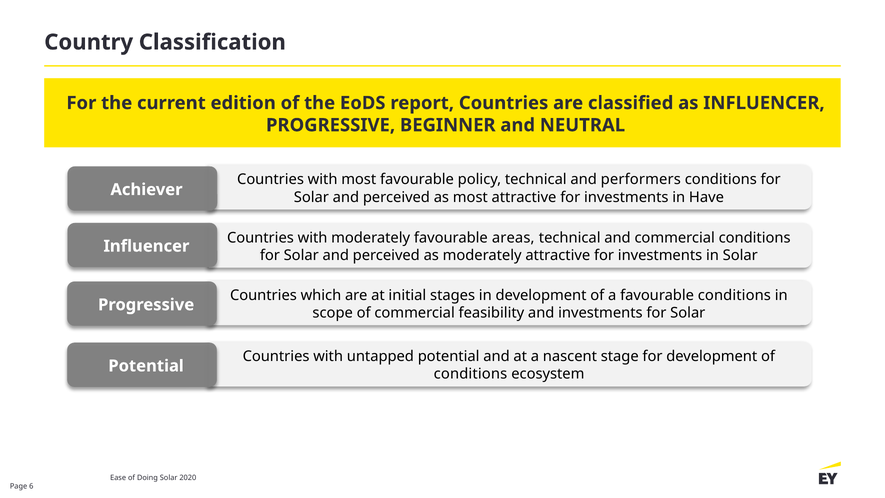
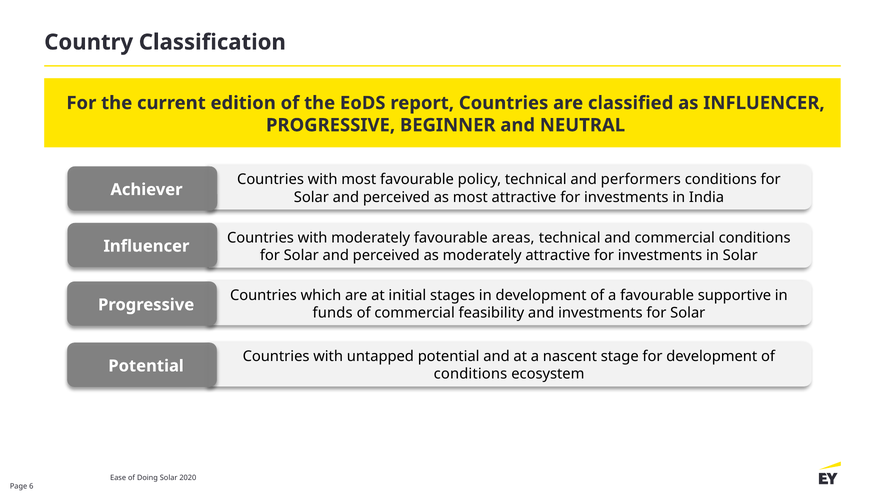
Have: Have -> India
favourable conditions: conditions -> supportive
scope: scope -> funds
